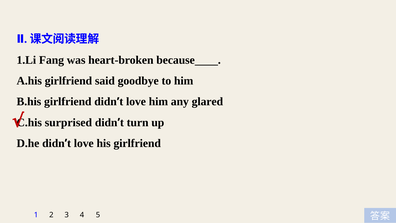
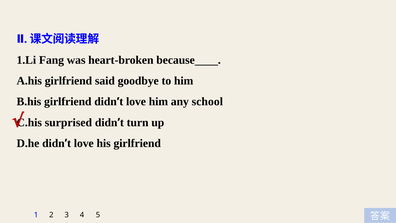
glared: glared -> school
